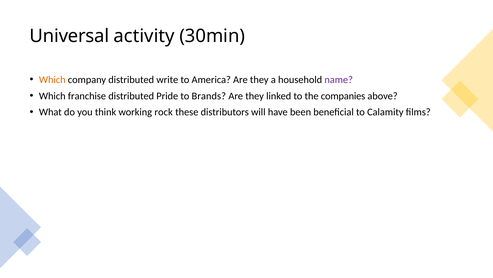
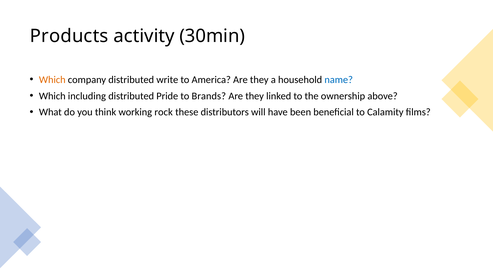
Universal: Universal -> Products
name colour: purple -> blue
franchise: franchise -> including
companies: companies -> ownership
